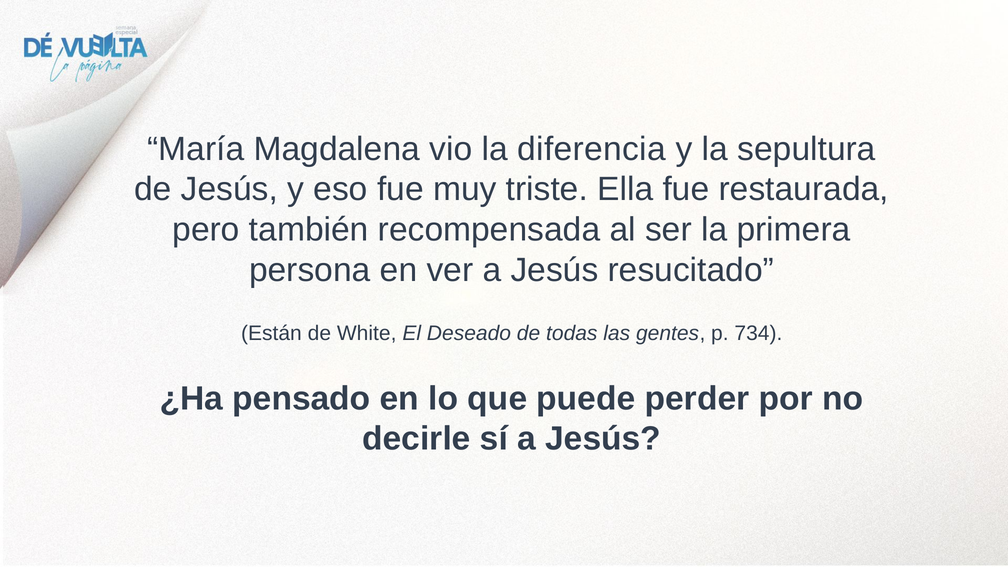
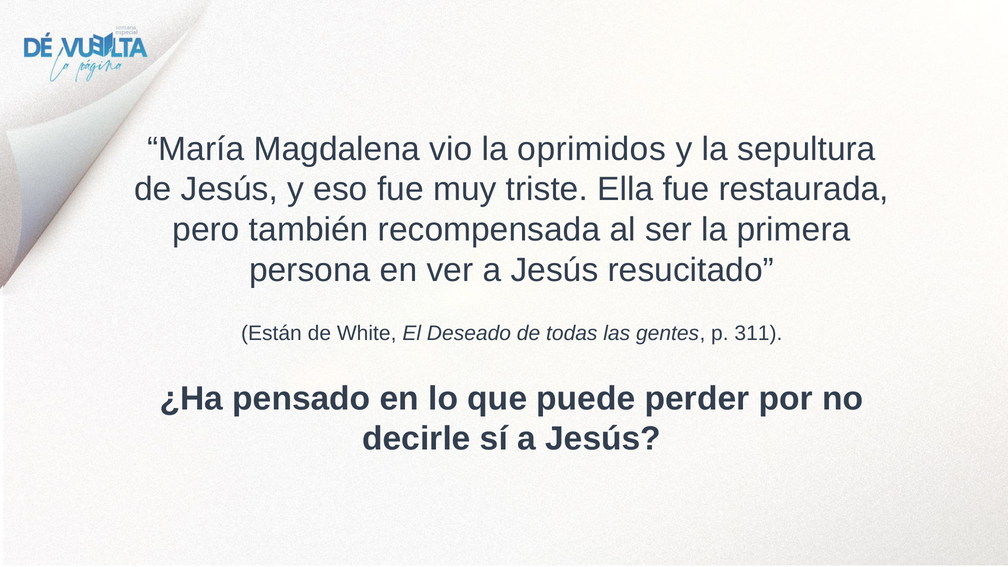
diferencia: diferencia -> oprimidos
734: 734 -> 311
